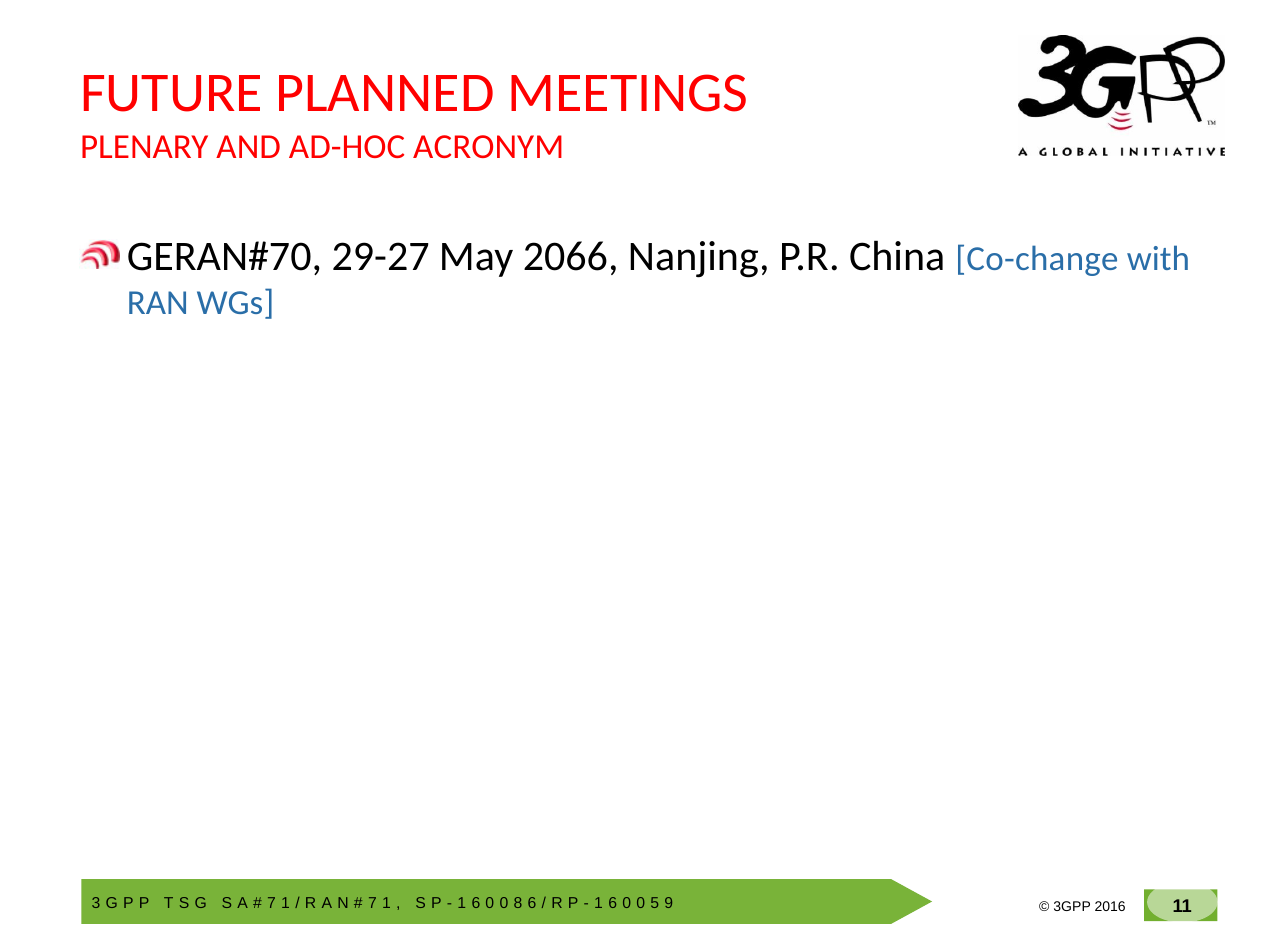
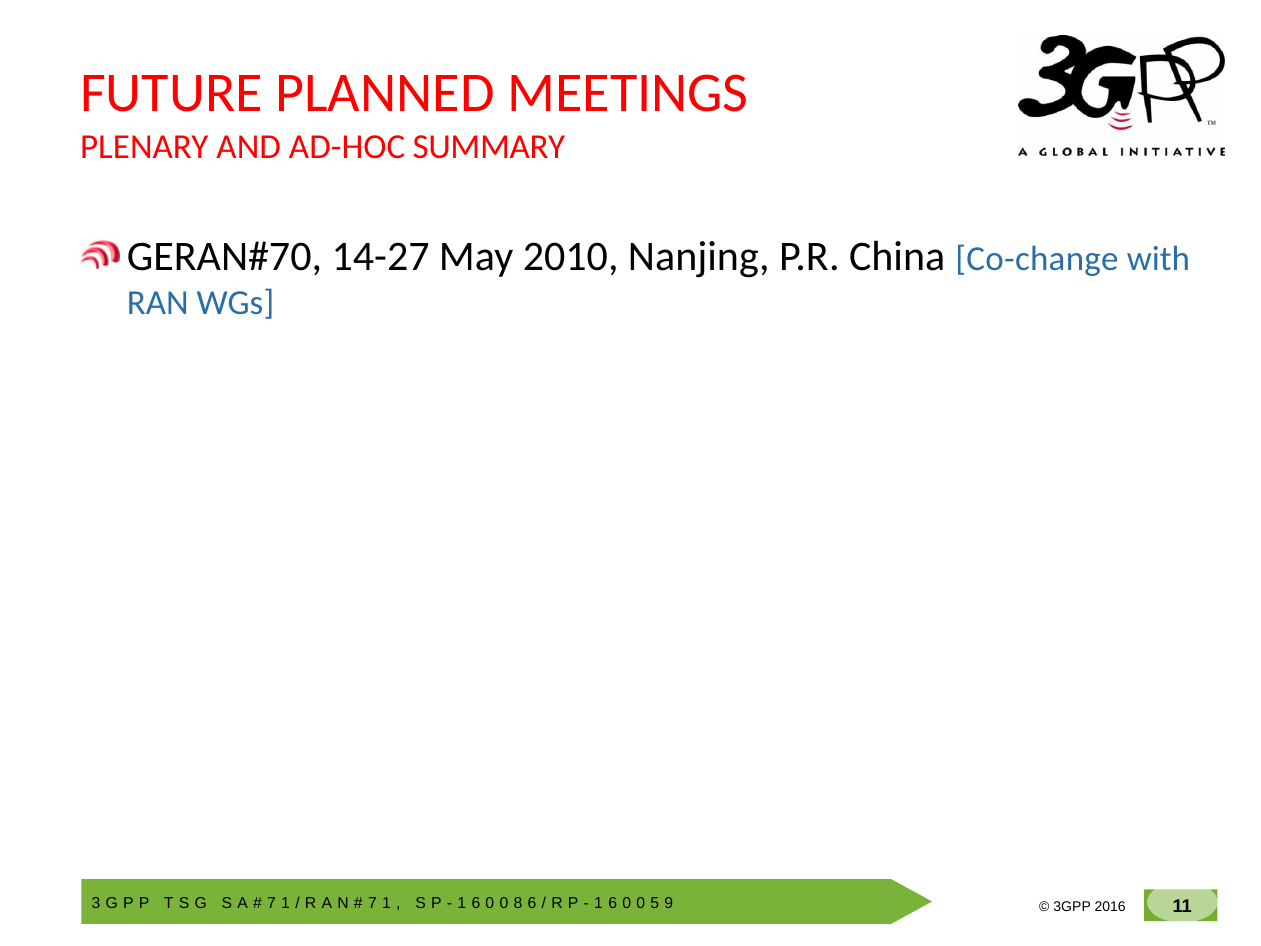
ACRONYM: ACRONYM -> SUMMARY
29-27: 29-27 -> 14-27
2066: 2066 -> 2010
